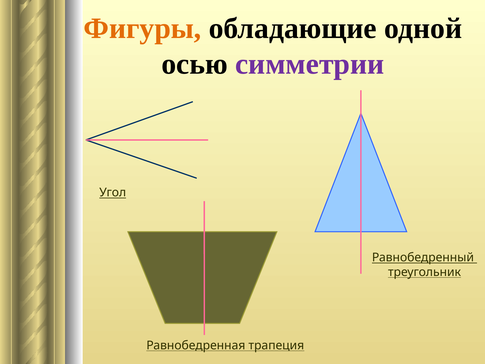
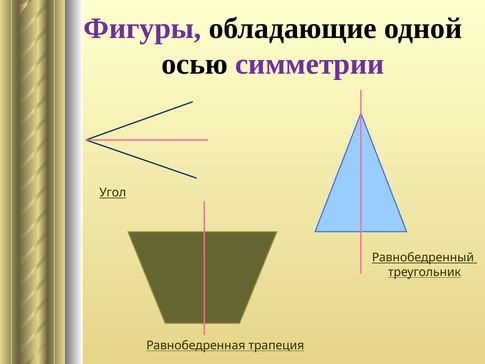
Фигуры colour: orange -> purple
